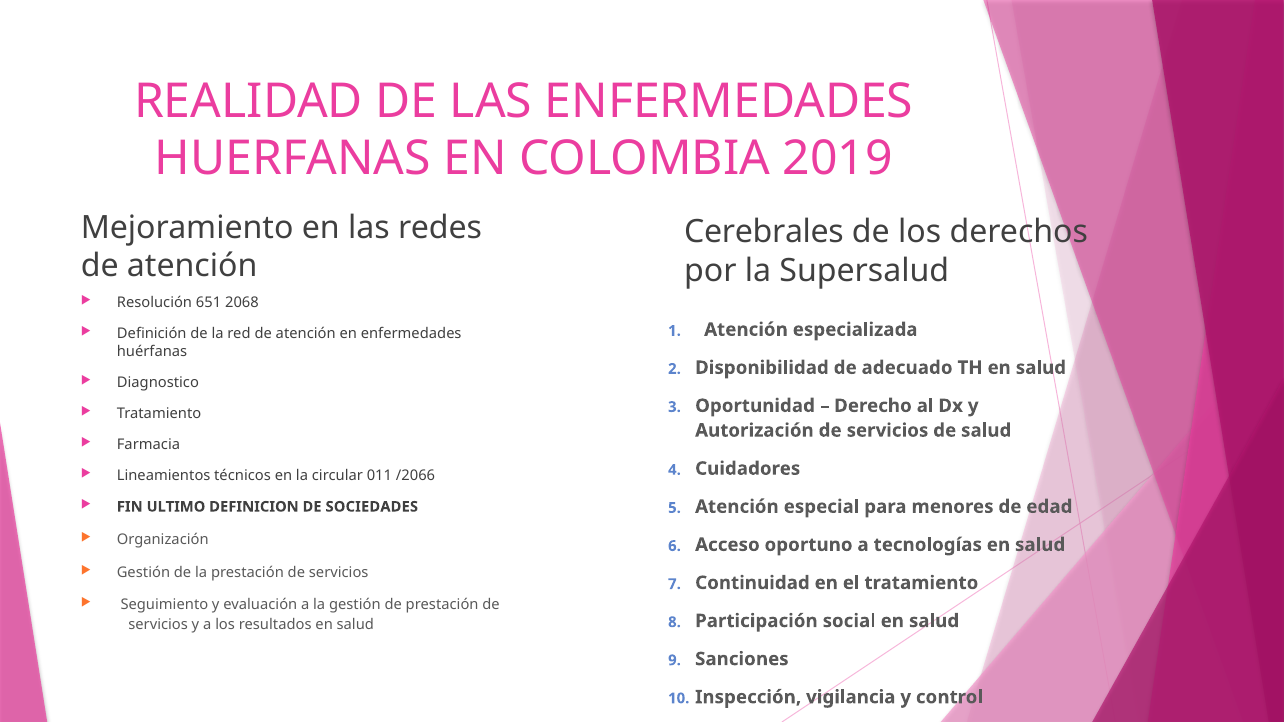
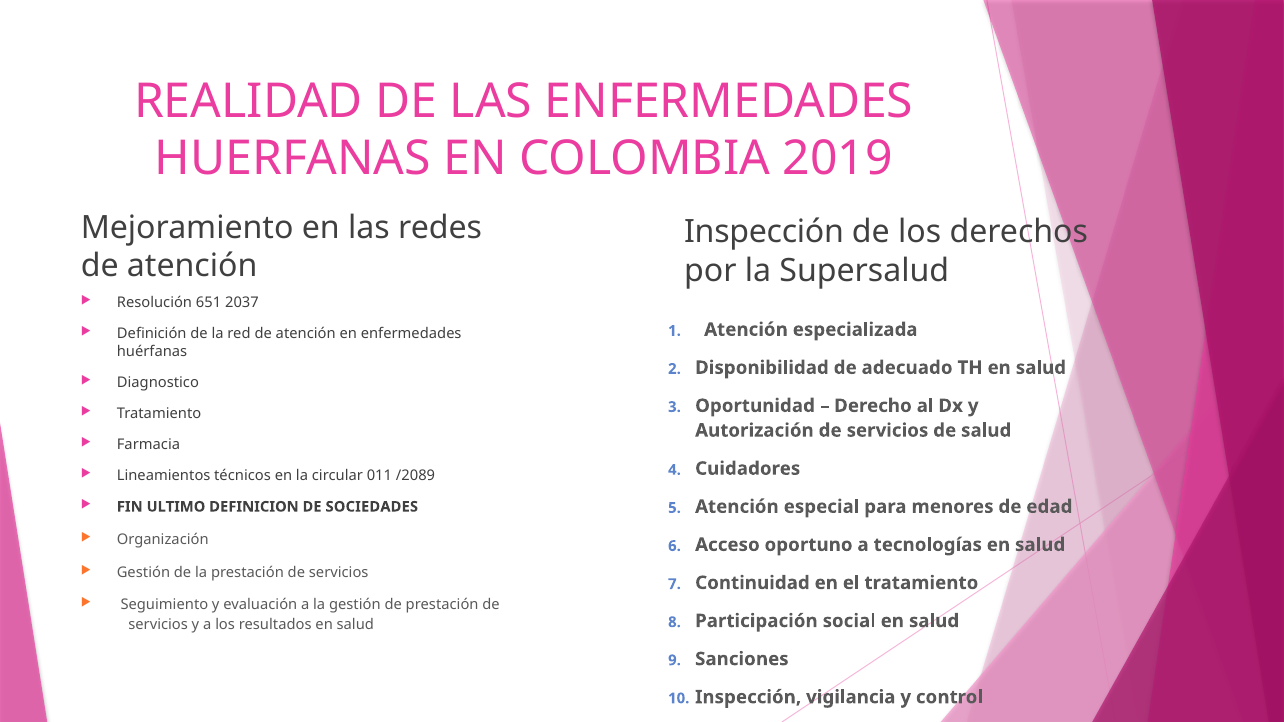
Cerebrales at (764, 232): Cerebrales -> Inspección
2068: 2068 -> 2037
/2066: /2066 -> /2089
